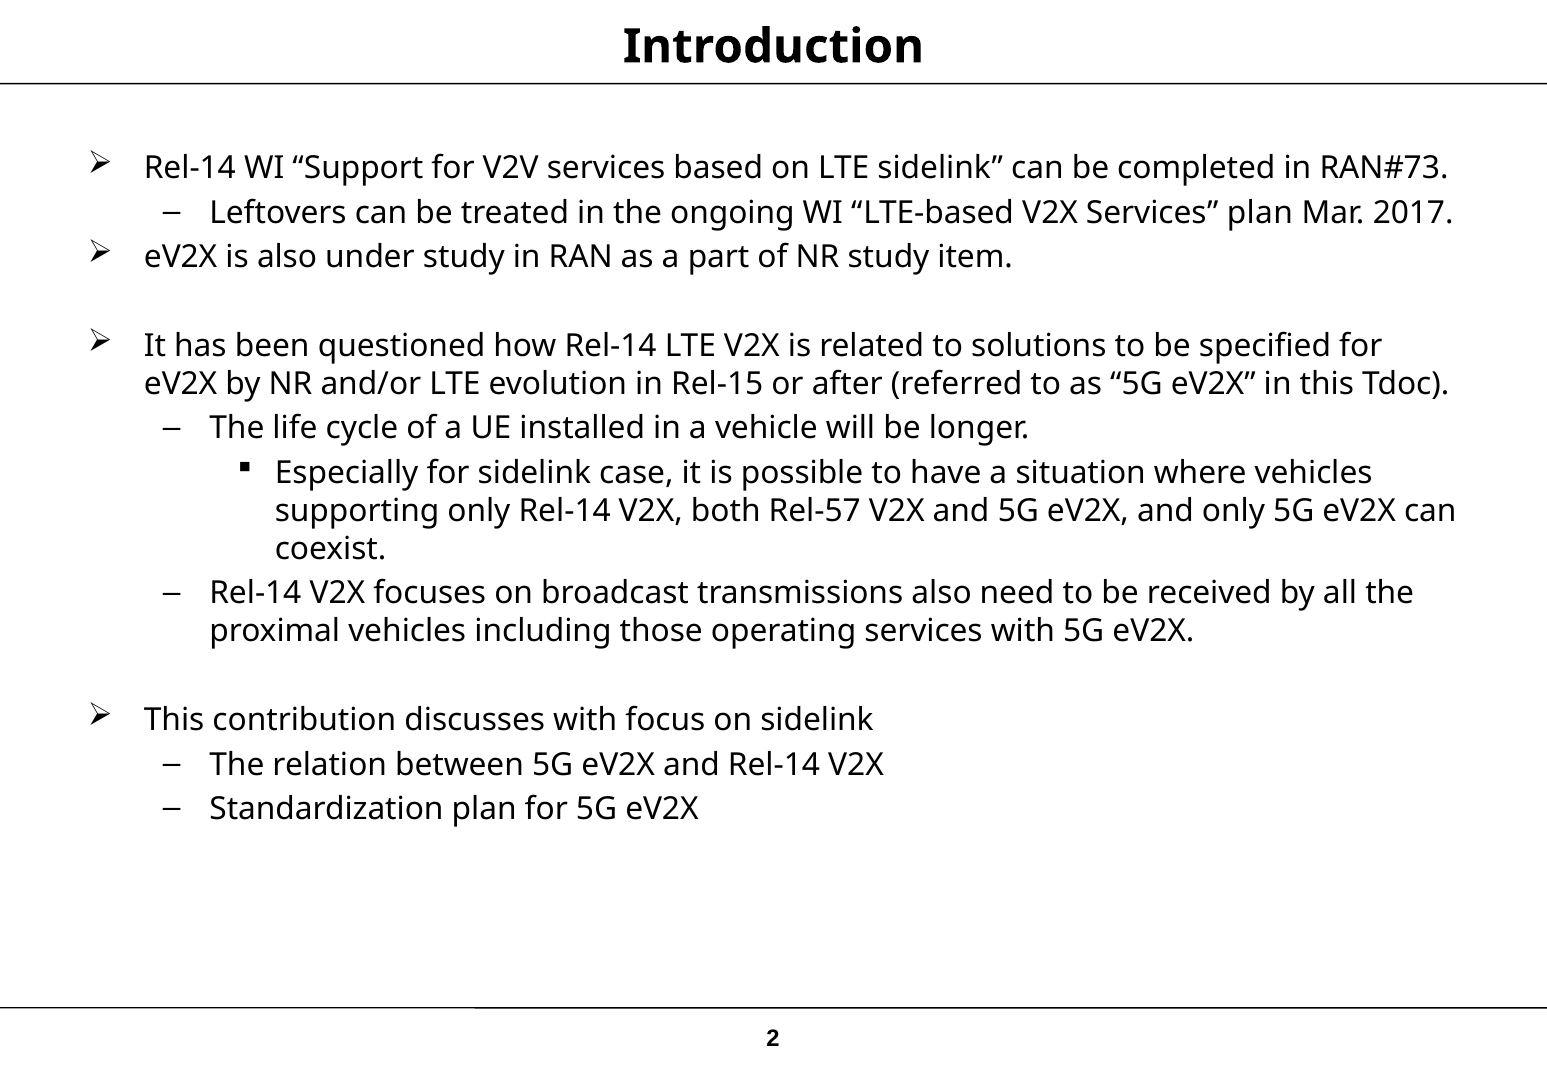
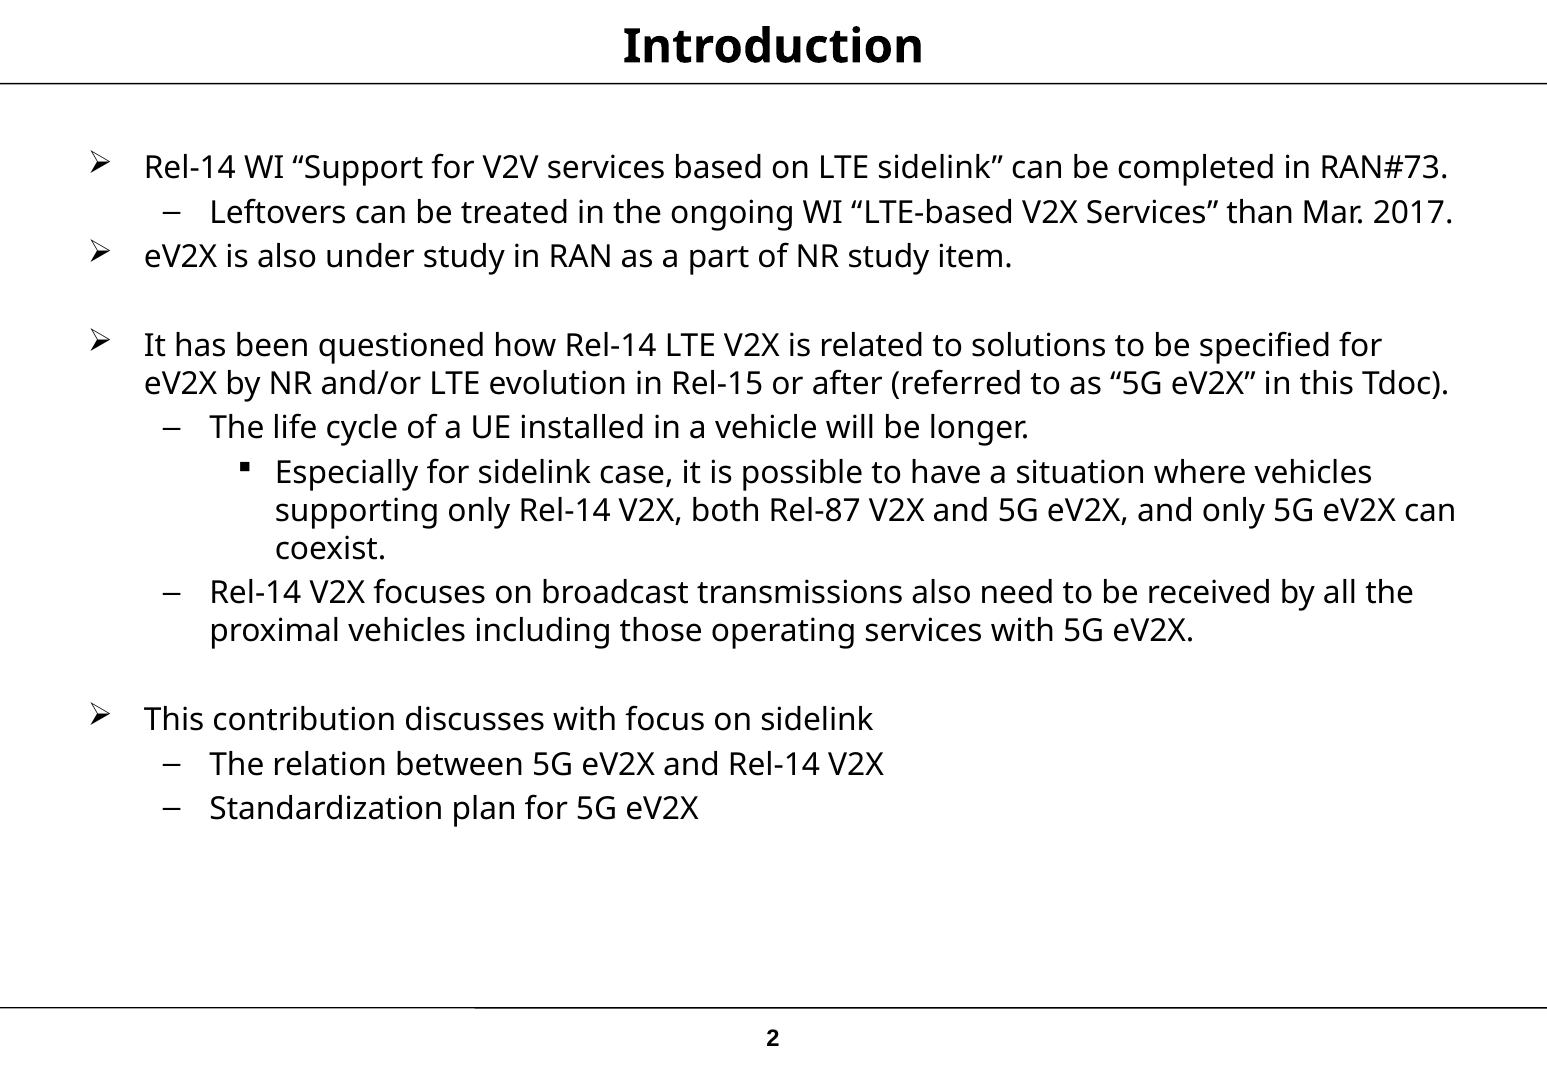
Services plan: plan -> than
Rel-57: Rel-57 -> Rel-87
